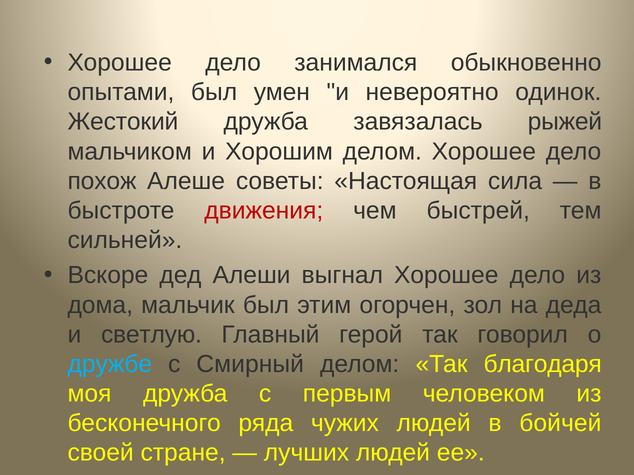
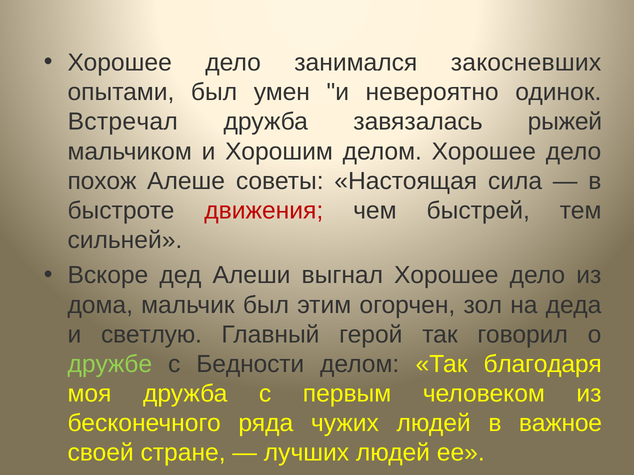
обыкновенно: обыкновенно -> закосневших
Жестокий: Жестокий -> Встречал
дружбе colour: light blue -> light green
Смирный: Смирный -> Бедности
бойчей: бойчей -> важное
